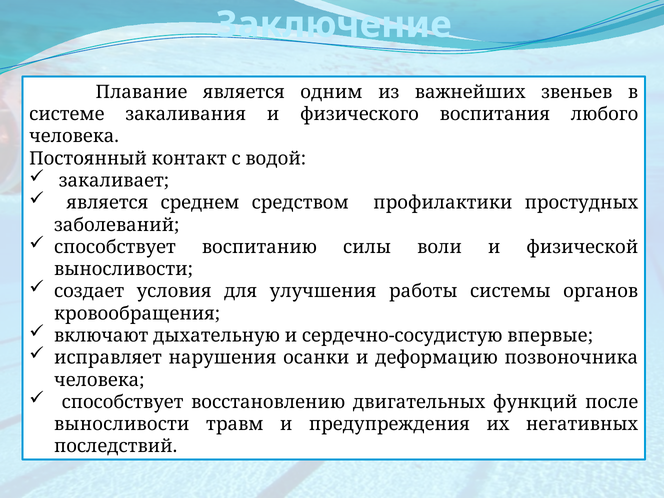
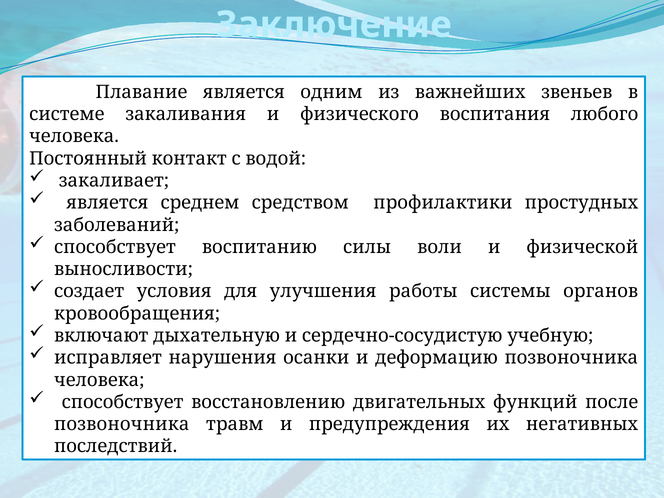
впервые: впервые -> учебную
выносливости at (122, 424): выносливости -> позвоночника
